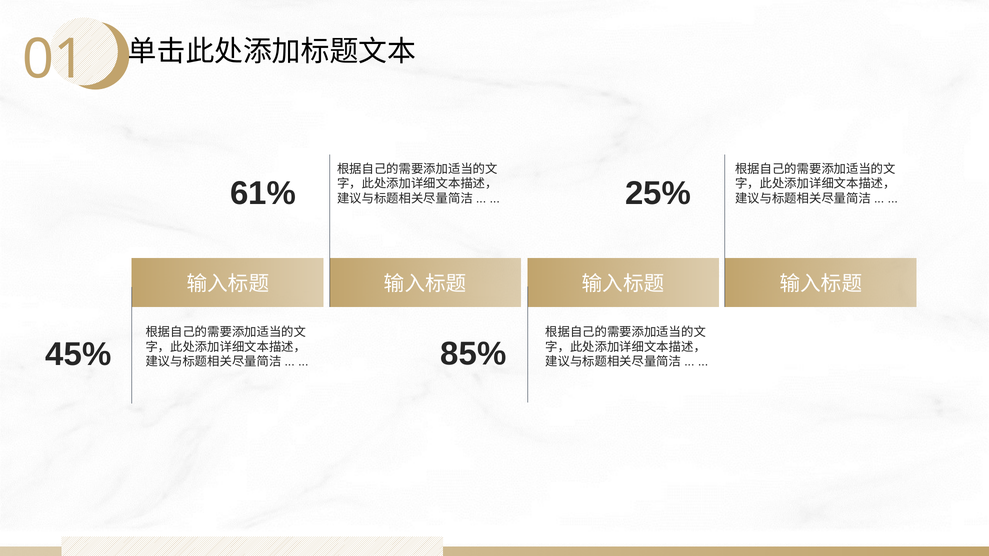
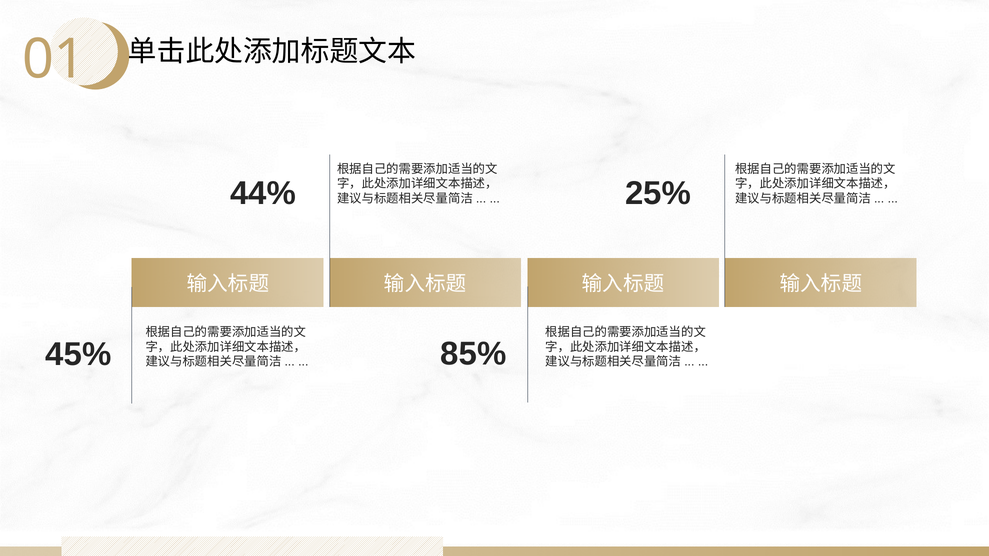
61%: 61% -> 44%
